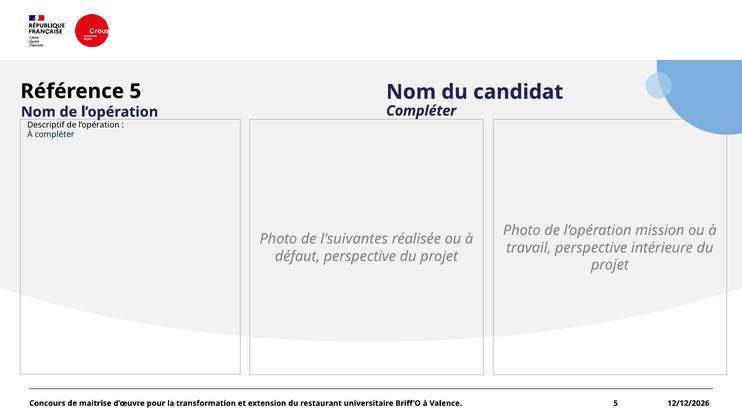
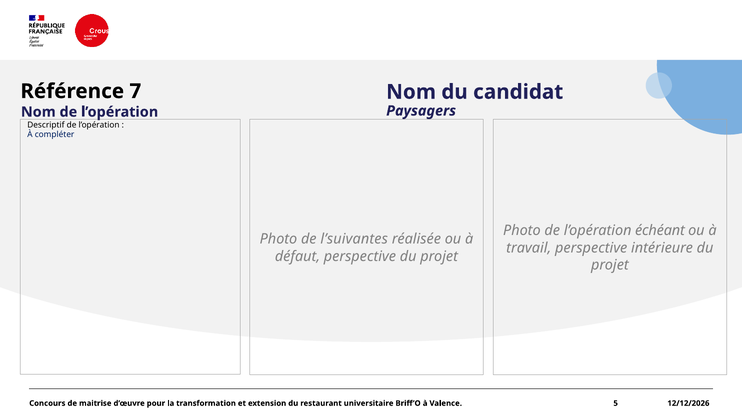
Référence 5: 5 -> 7
Compléter at (421, 111): Compléter -> Paysagers
mission: mission -> échéant
